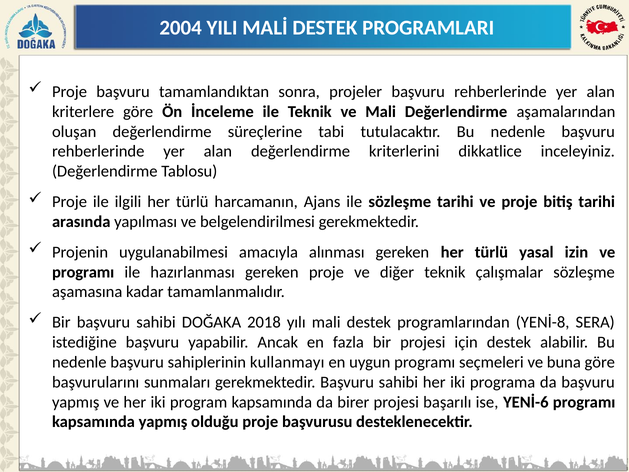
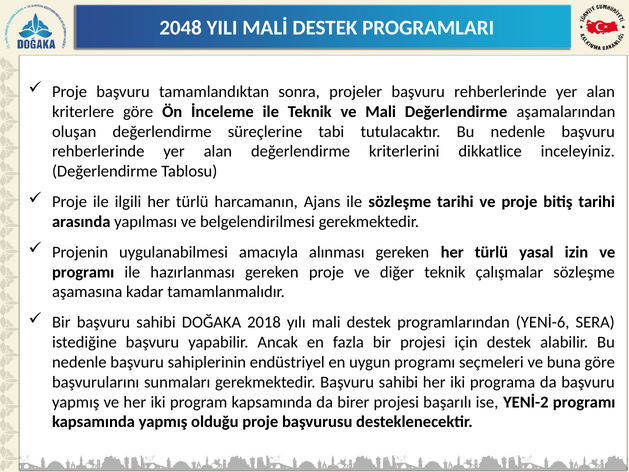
2004: 2004 -> 2048
YENİ-8: YENİ-8 -> YENİ-6
kullanmayı: kullanmayı -> endüstriyel
YENİ-6: YENİ-6 -> YENİ-2
